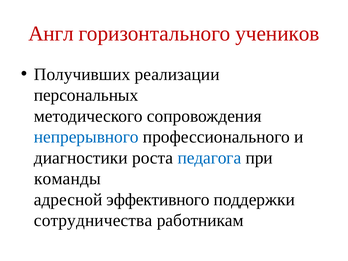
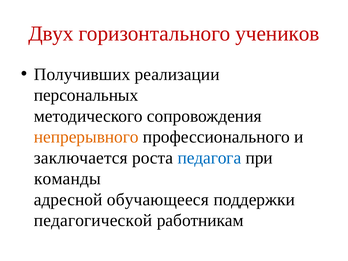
Англ: Англ -> Двух
непрерывного colour: blue -> orange
диагностики: диагностики -> заключается
эффективного: эффективного -> обучающееся
сотрудничества: сотрудничества -> педагогической
